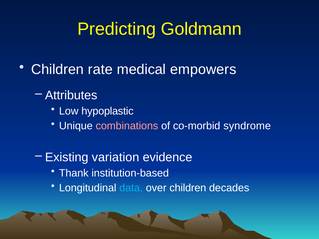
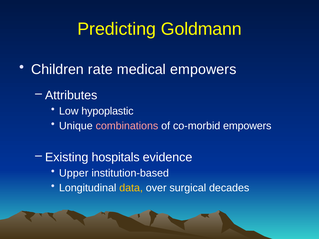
co-morbid syndrome: syndrome -> empowers
variation: variation -> hospitals
Thank: Thank -> Upper
data colour: light blue -> yellow
over children: children -> surgical
